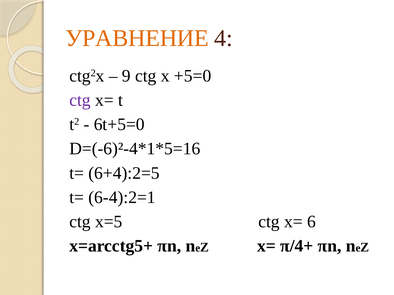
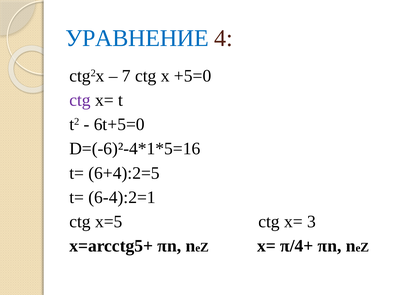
УРАВНЕНИЕ colour: orange -> blue
9: 9 -> 7
6: 6 -> 3
